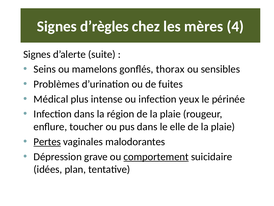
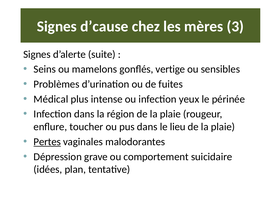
d’règles: d’règles -> d’cause
4: 4 -> 3
thorax: thorax -> vertige
elle: elle -> lieu
comportement underline: present -> none
